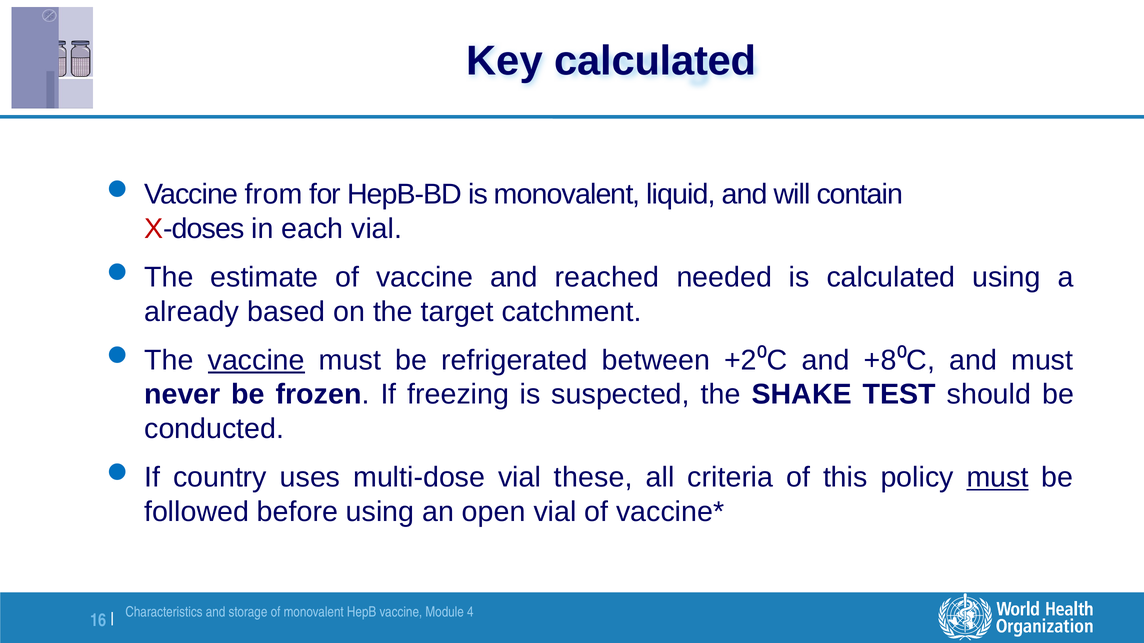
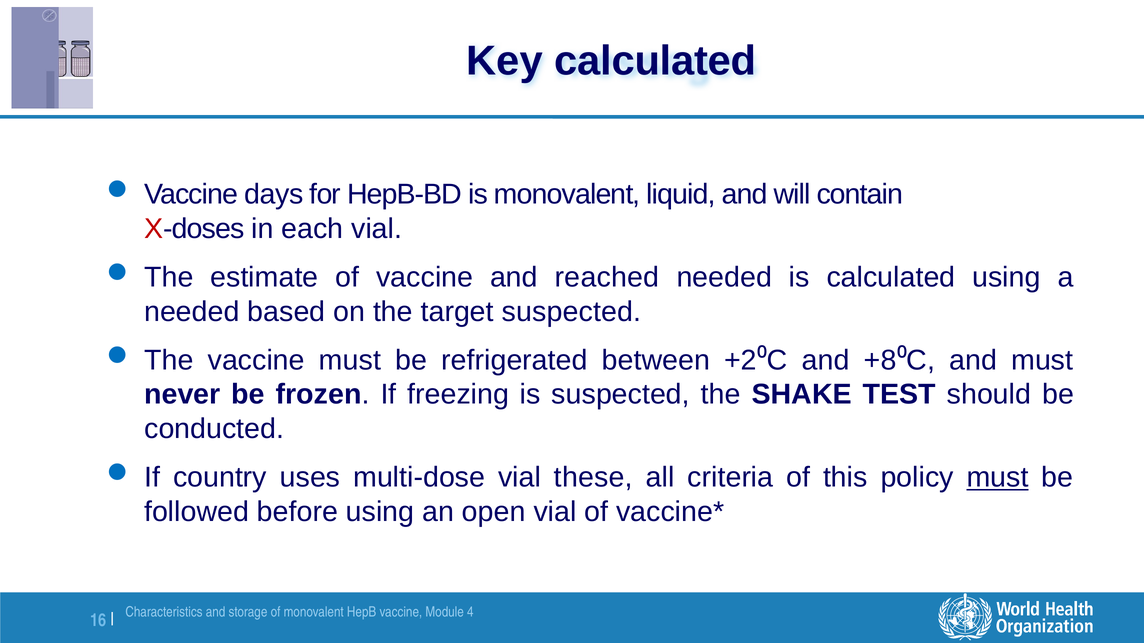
from: from -> days
already at (192, 312): already -> needed
target catchment: catchment -> suspected
vaccine at (256, 361) underline: present -> none
